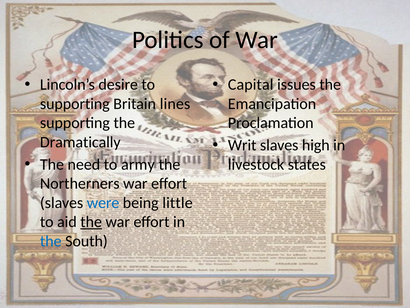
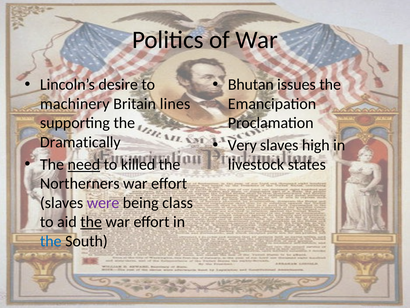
Capital: Capital -> Bhutan
supporting at (75, 104): supporting -> machinery
Writ: Writ -> Very
need underline: none -> present
army: army -> killed
were colour: blue -> purple
little: little -> class
